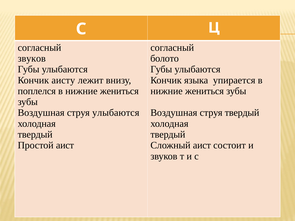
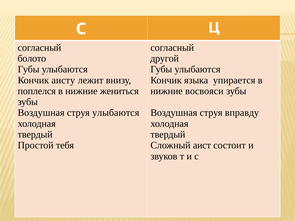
звуков at (32, 59): звуков -> болото
болото: болото -> другой
жениться at (204, 91): жениться -> восвояси
струя твердый: твердый -> вправду
Простой аист: аист -> тебя
